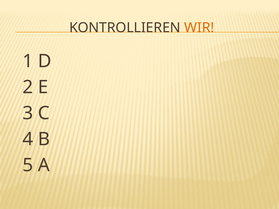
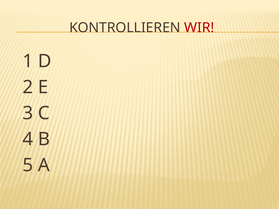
WIR colour: orange -> red
